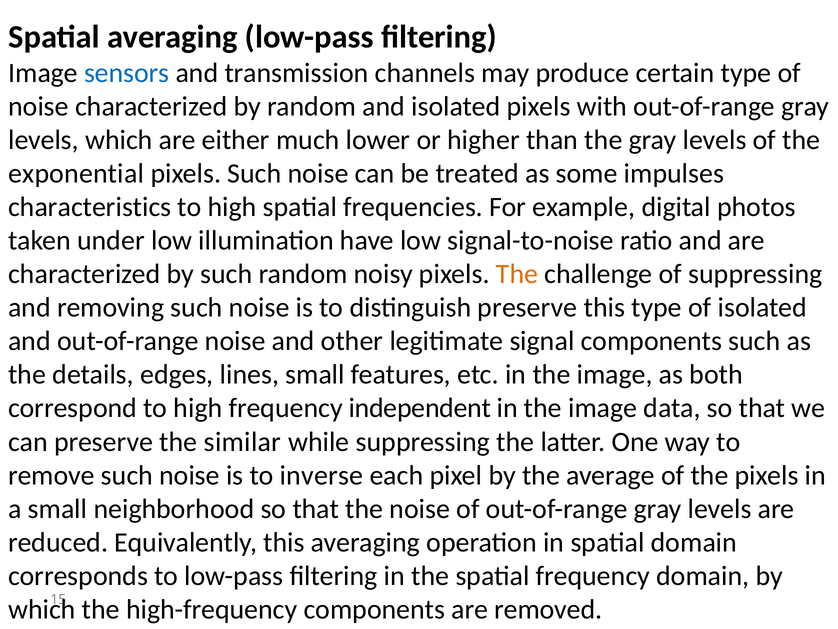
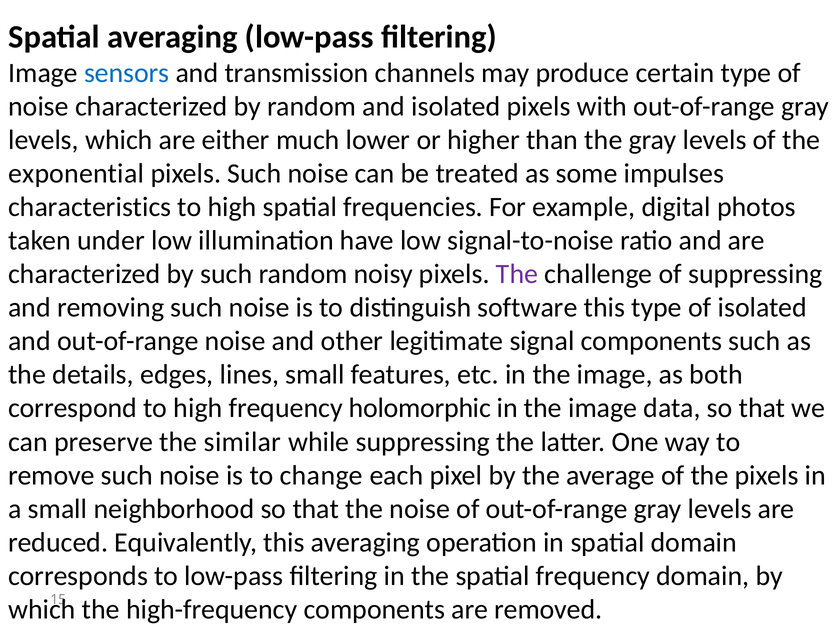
The at (517, 274) colour: orange -> purple
distinguish preserve: preserve -> software
independent: independent -> holomorphic
inverse: inverse -> change
